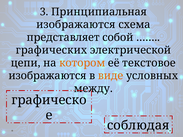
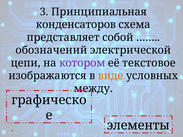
изображаются at (76, 25): изображаются -> конденсаторов
графических: графических -> обозначений
котором colour: orange -> purple
соблюдая: соблюдая -> элементы
